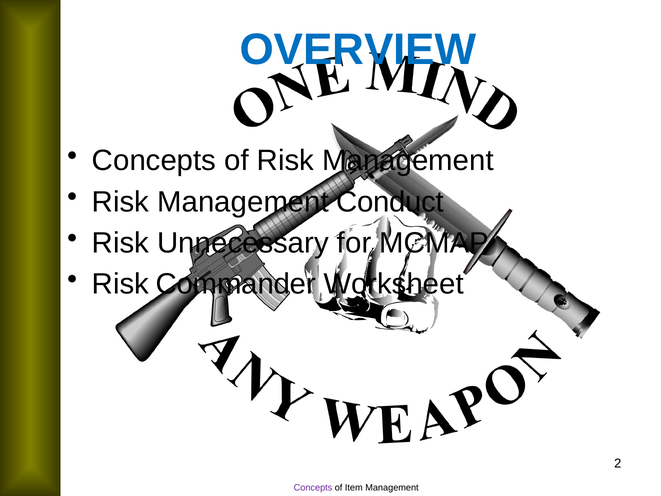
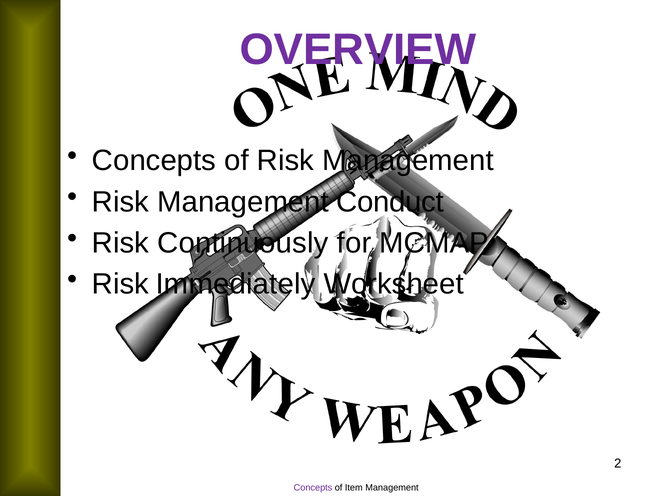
OVERVIEW colour: blue -> purple
Unnecessary: Unnecessary -> Continuously
Commander: Commander -> Immediately
